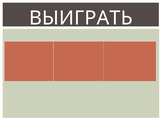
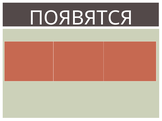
ВЫИГРАТЬ: ВЫИГРАТЬ -> ПОЯВЯТСЯ
